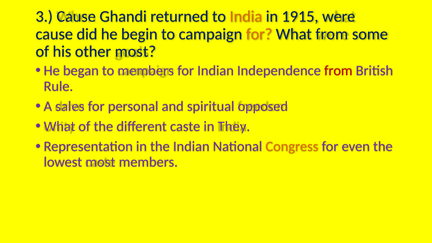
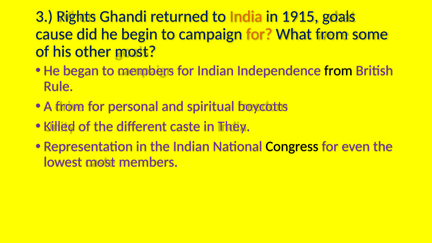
3 Cause: Cause -> Rights
were: were -> goals
from at (338, 71) colour: red -> black
A sales: sales -> from
opposed: opposed -> boycotts
What at (60, 126): What -> Killed
Congress colour: orange -> black
